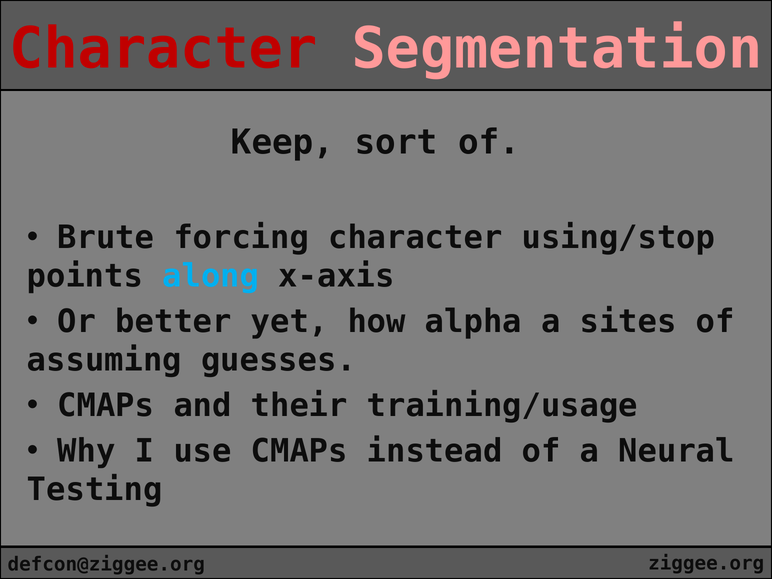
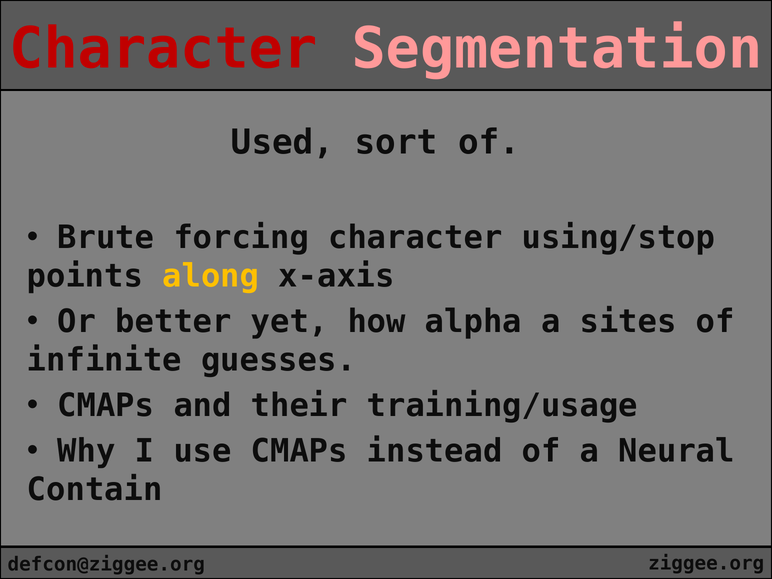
Keep: Keep -> Used
along colour: light blue -> yellow
assuming: assuming -> infinite
Testing: Testing -> Contain
